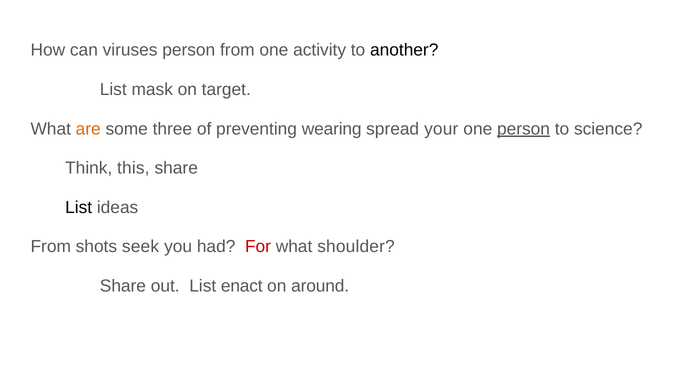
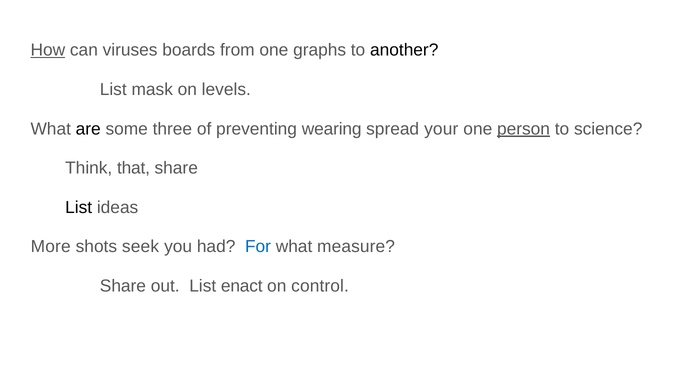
How underline: none -> present
viruses person: person -> boards
activity: activity -> graphs
target: target -> levels
are colour: orange -> black
this: this -> that
From at (51, 247): From -> More
For colour: red -> blue
shoulder: shoulder -> measure
around: around -> control
